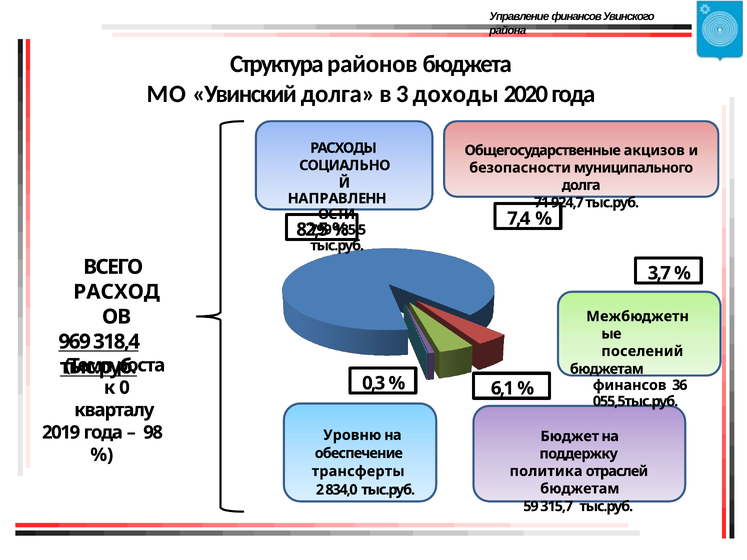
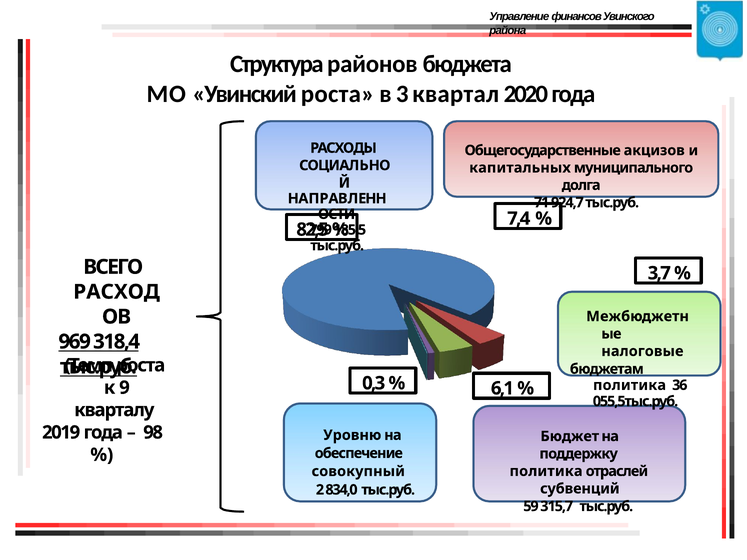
Увинский долга: долга -> роста
доходы: доходы -> квартал
безопасности: безопасности -> капитальных
поселений: поселений -> налоговые
финансов at (630, 385): финансов -> политика
0: 0 -> 9
трансферты: трансферты -> совокупный
бюджетам at (580, 489): бюджетам -> субвенций
